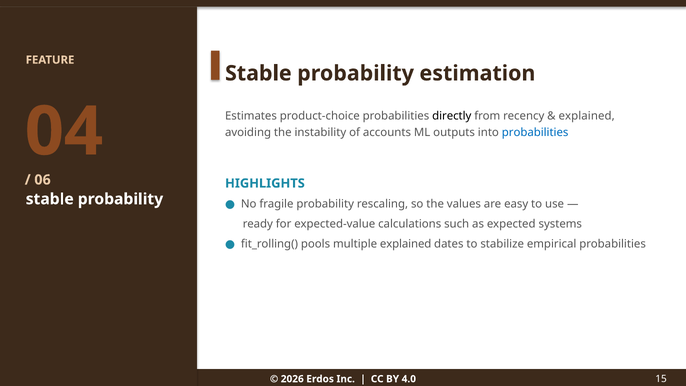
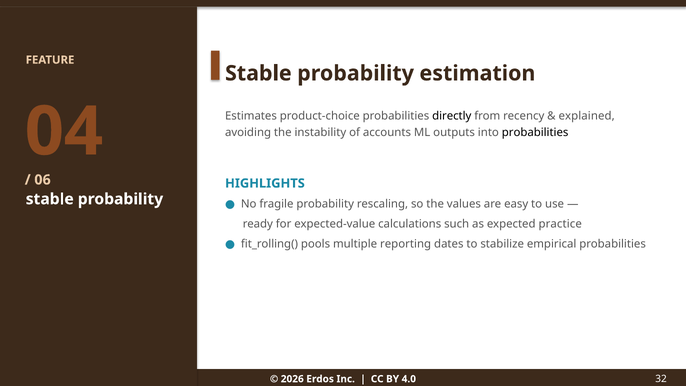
probabilities at (535, 132) colour: blue -> black
systems: systems -> practice
multiple explained: explained -> reporting
15: 15 -> 32
